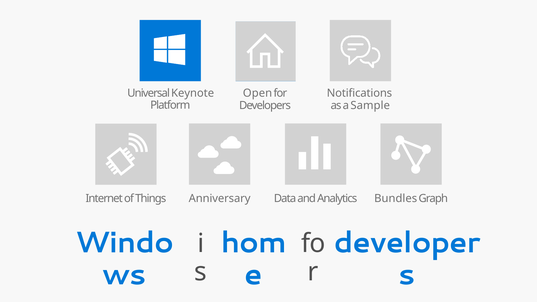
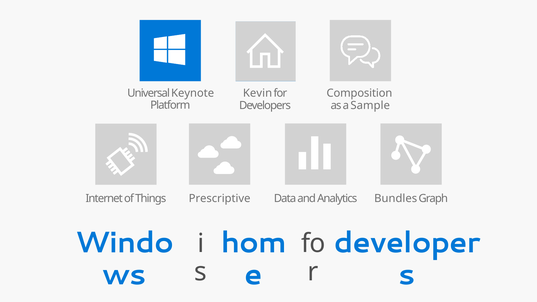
Open: Open -> Kevin
Notifications: Notifications -> Composition
Anniversary: Anniversary -> Prescriptive
